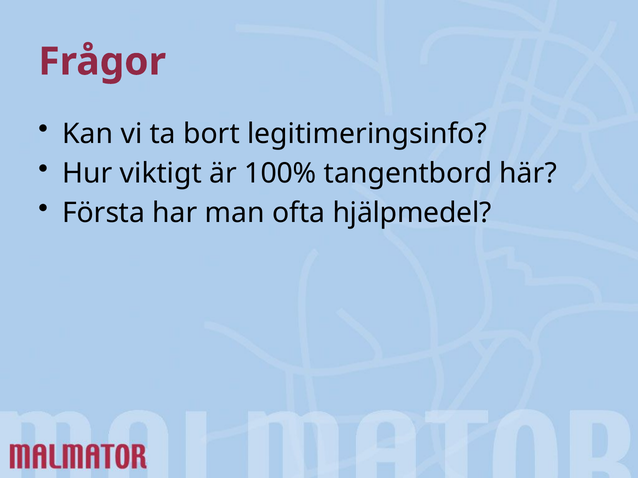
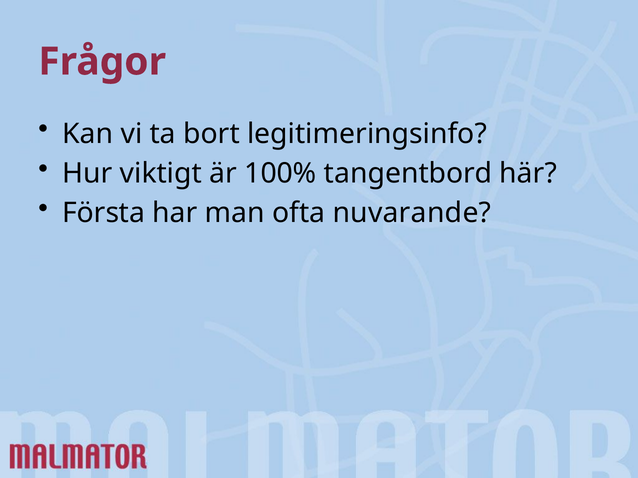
hjälpmedel: hjälpmedel -> nuvarande
